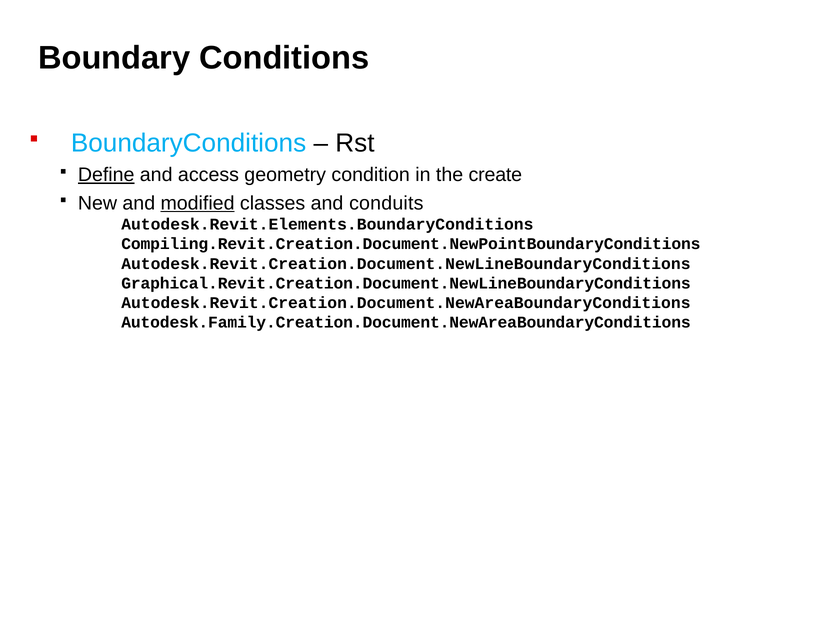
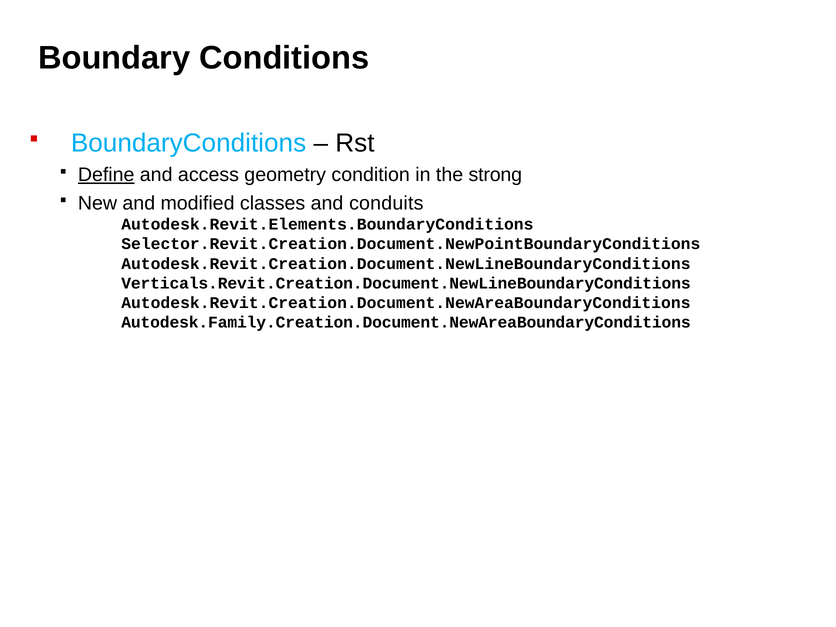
create: create -> strong
modified underline: present -> none
Compiling.Revit.Creation.Document.NewPointBoundaryConditions: Compiling.Revit.Creation.Document.NewPointBoundaryConditions -> Selector.Revit.Creation.Document.NewPointBoundaryConditions
Graphical.Revit.Creation.Document.NewLineBoundaryConditions: Graphical.Revit.Creation.Document.NewLineBoundaryConditions -> Verticals.Revit.Creation.Document.NewLineBoundaryConditions
